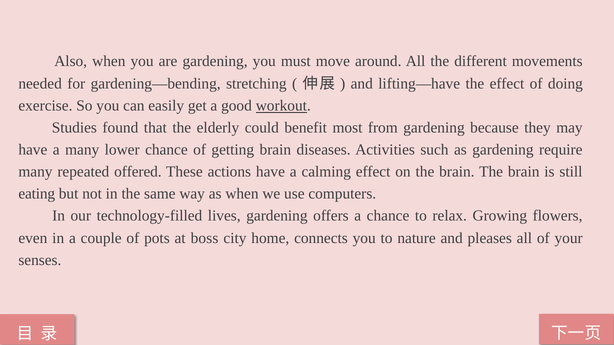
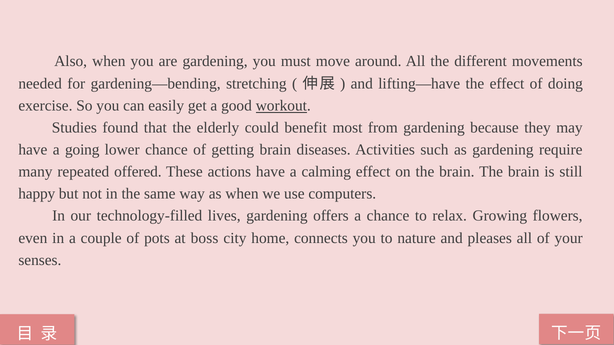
a many: many -> going
eating: eating -> happy
